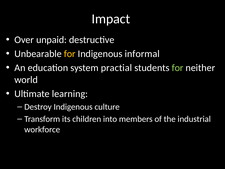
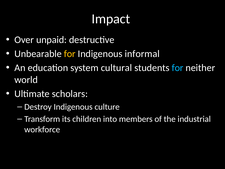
practial: practial -> cultural
for at (178, 68) colour: light green -> light blue
learning: learning -> scholars
